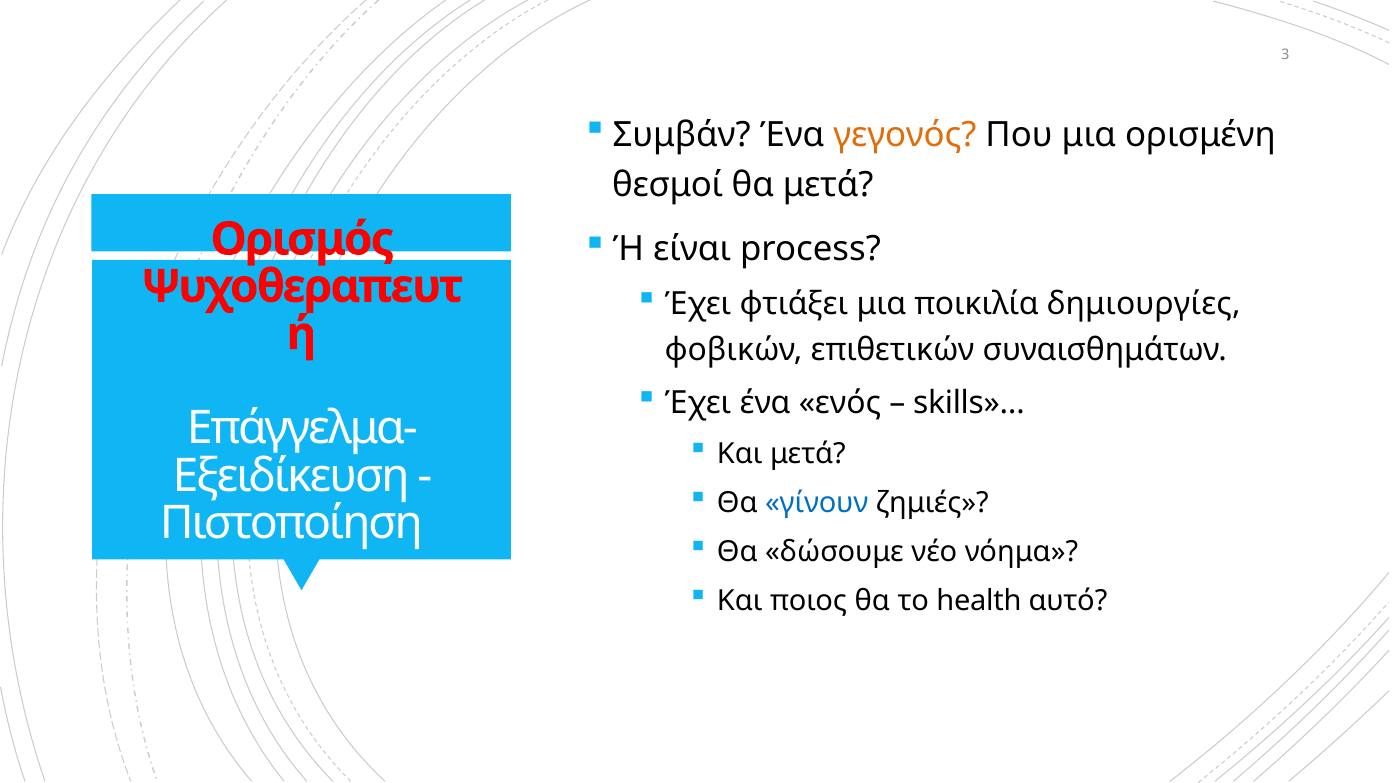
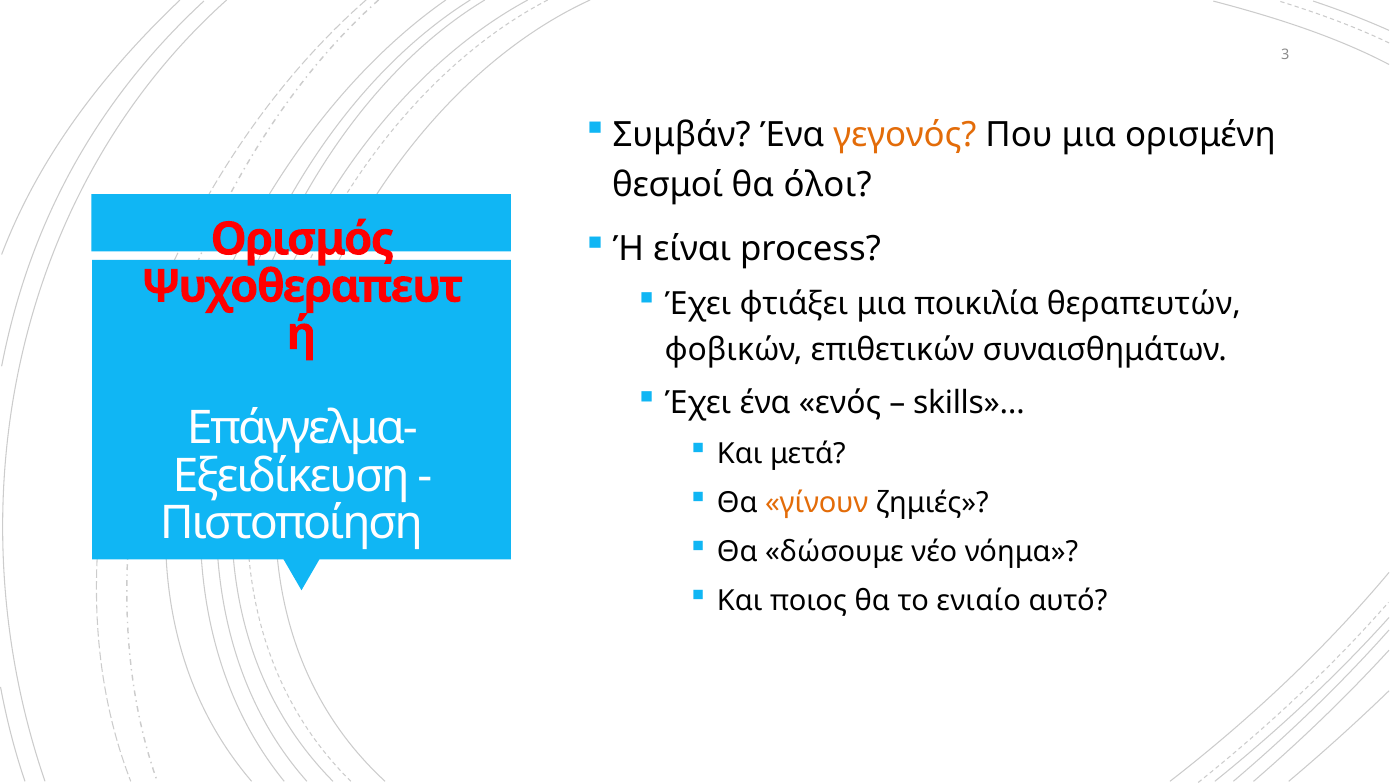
θα μετά: μετά -> όλοι
δημιουργίες: δημιουργίες -> θεραπευτών
γίνουν colour: blue -> orange
health: health -> ενιαίο
